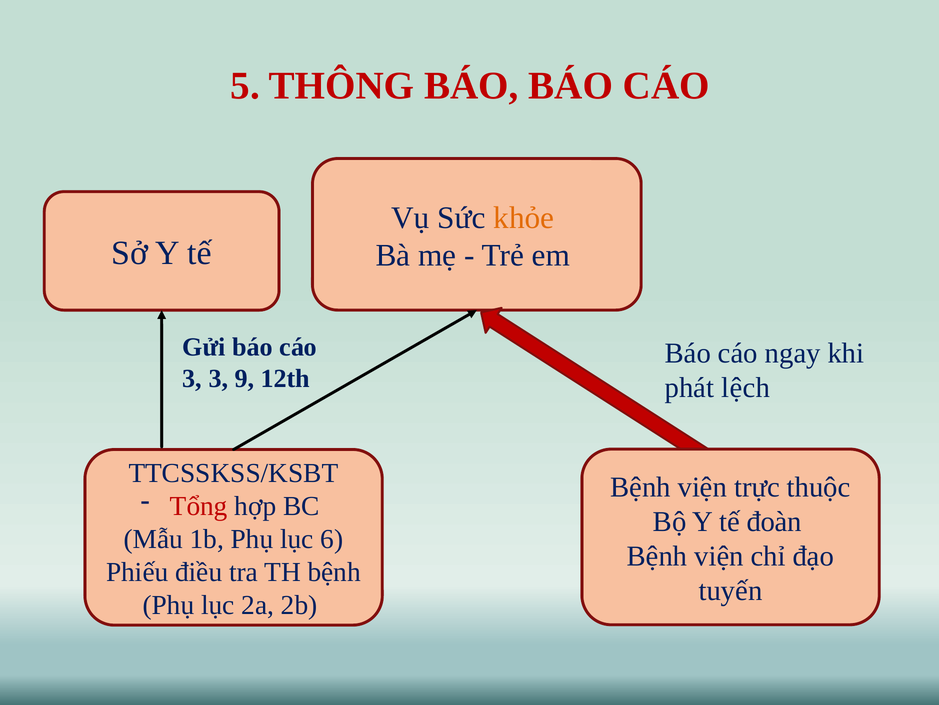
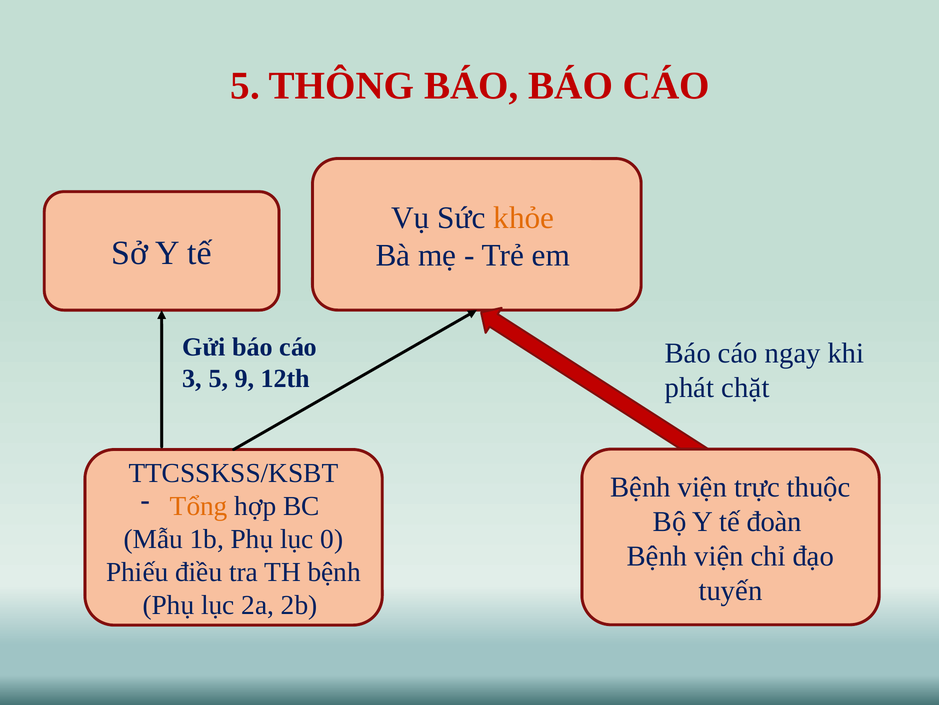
3 3: 3 -> 5
lệch: lệch -> chặt
Tổng colour: red -> orange
6: 6 -> 0
